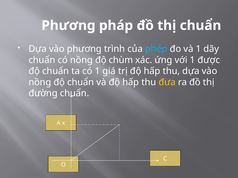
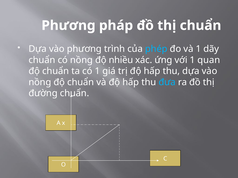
chùm: chùm -> nhiều
được: được -> quan
đưa colour: yellow -> light blue
